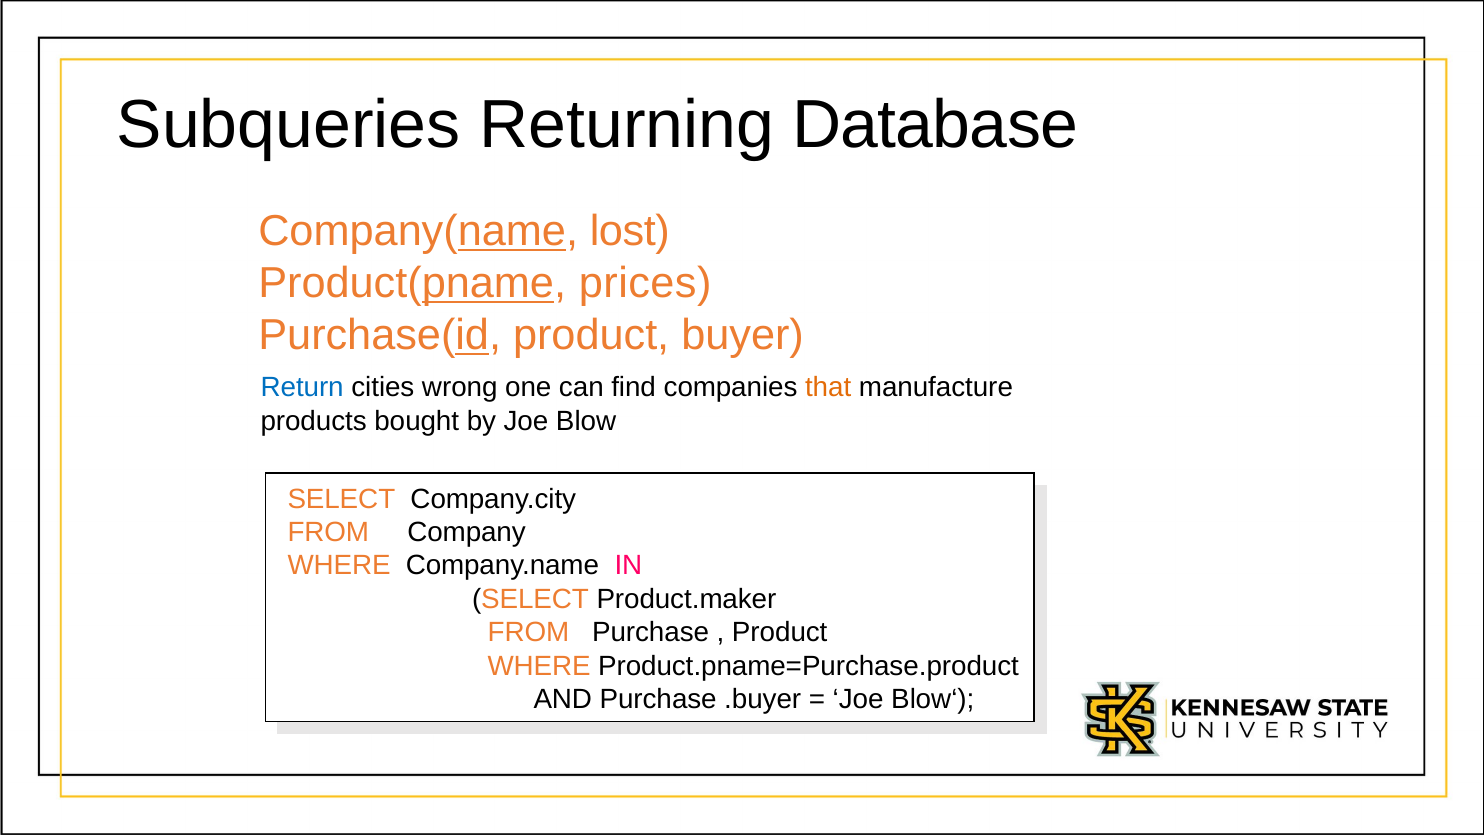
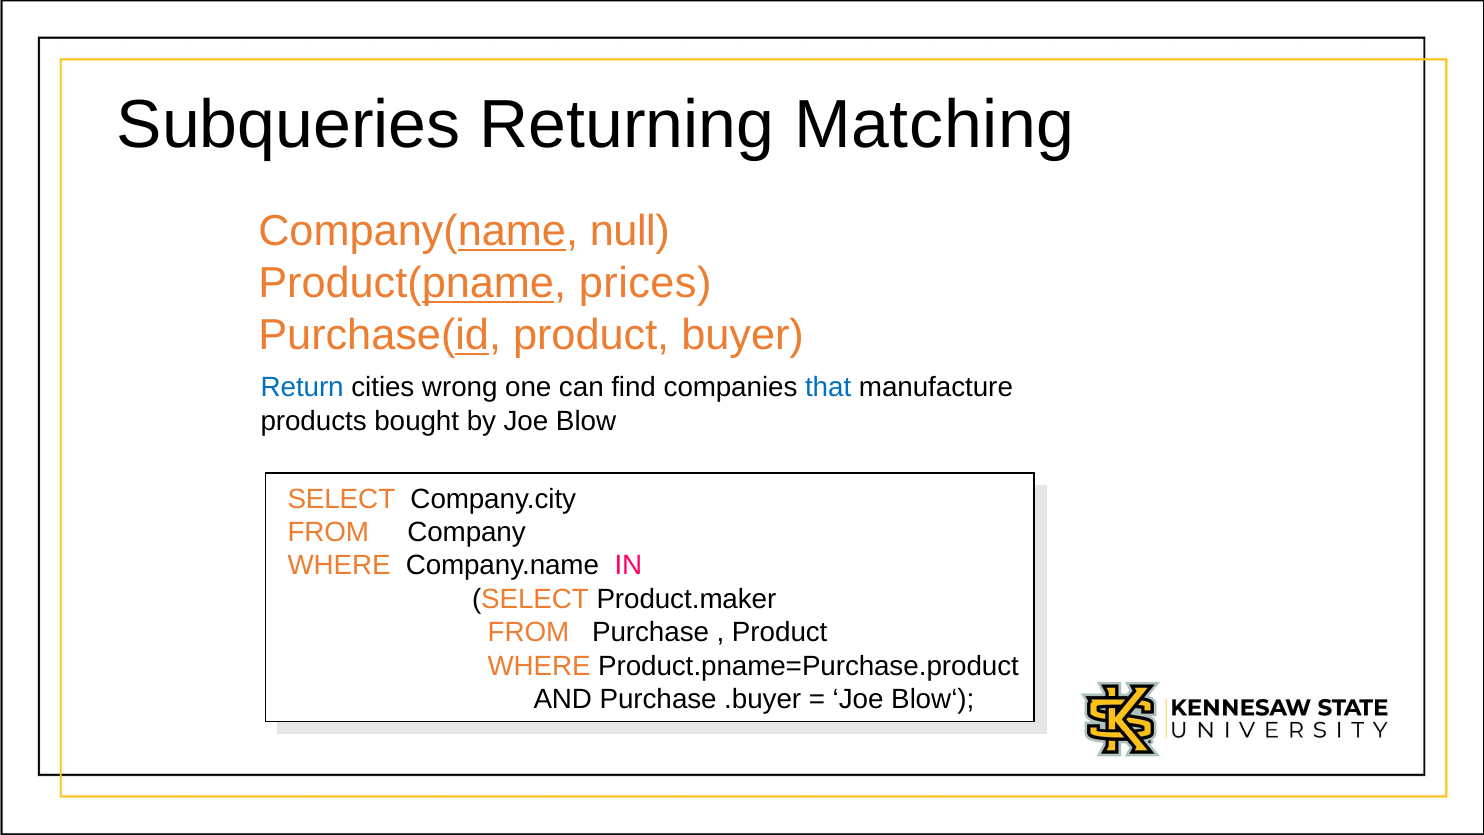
Database: Database -> Matching
lost: lost -> null
that colour: orange -> blue
